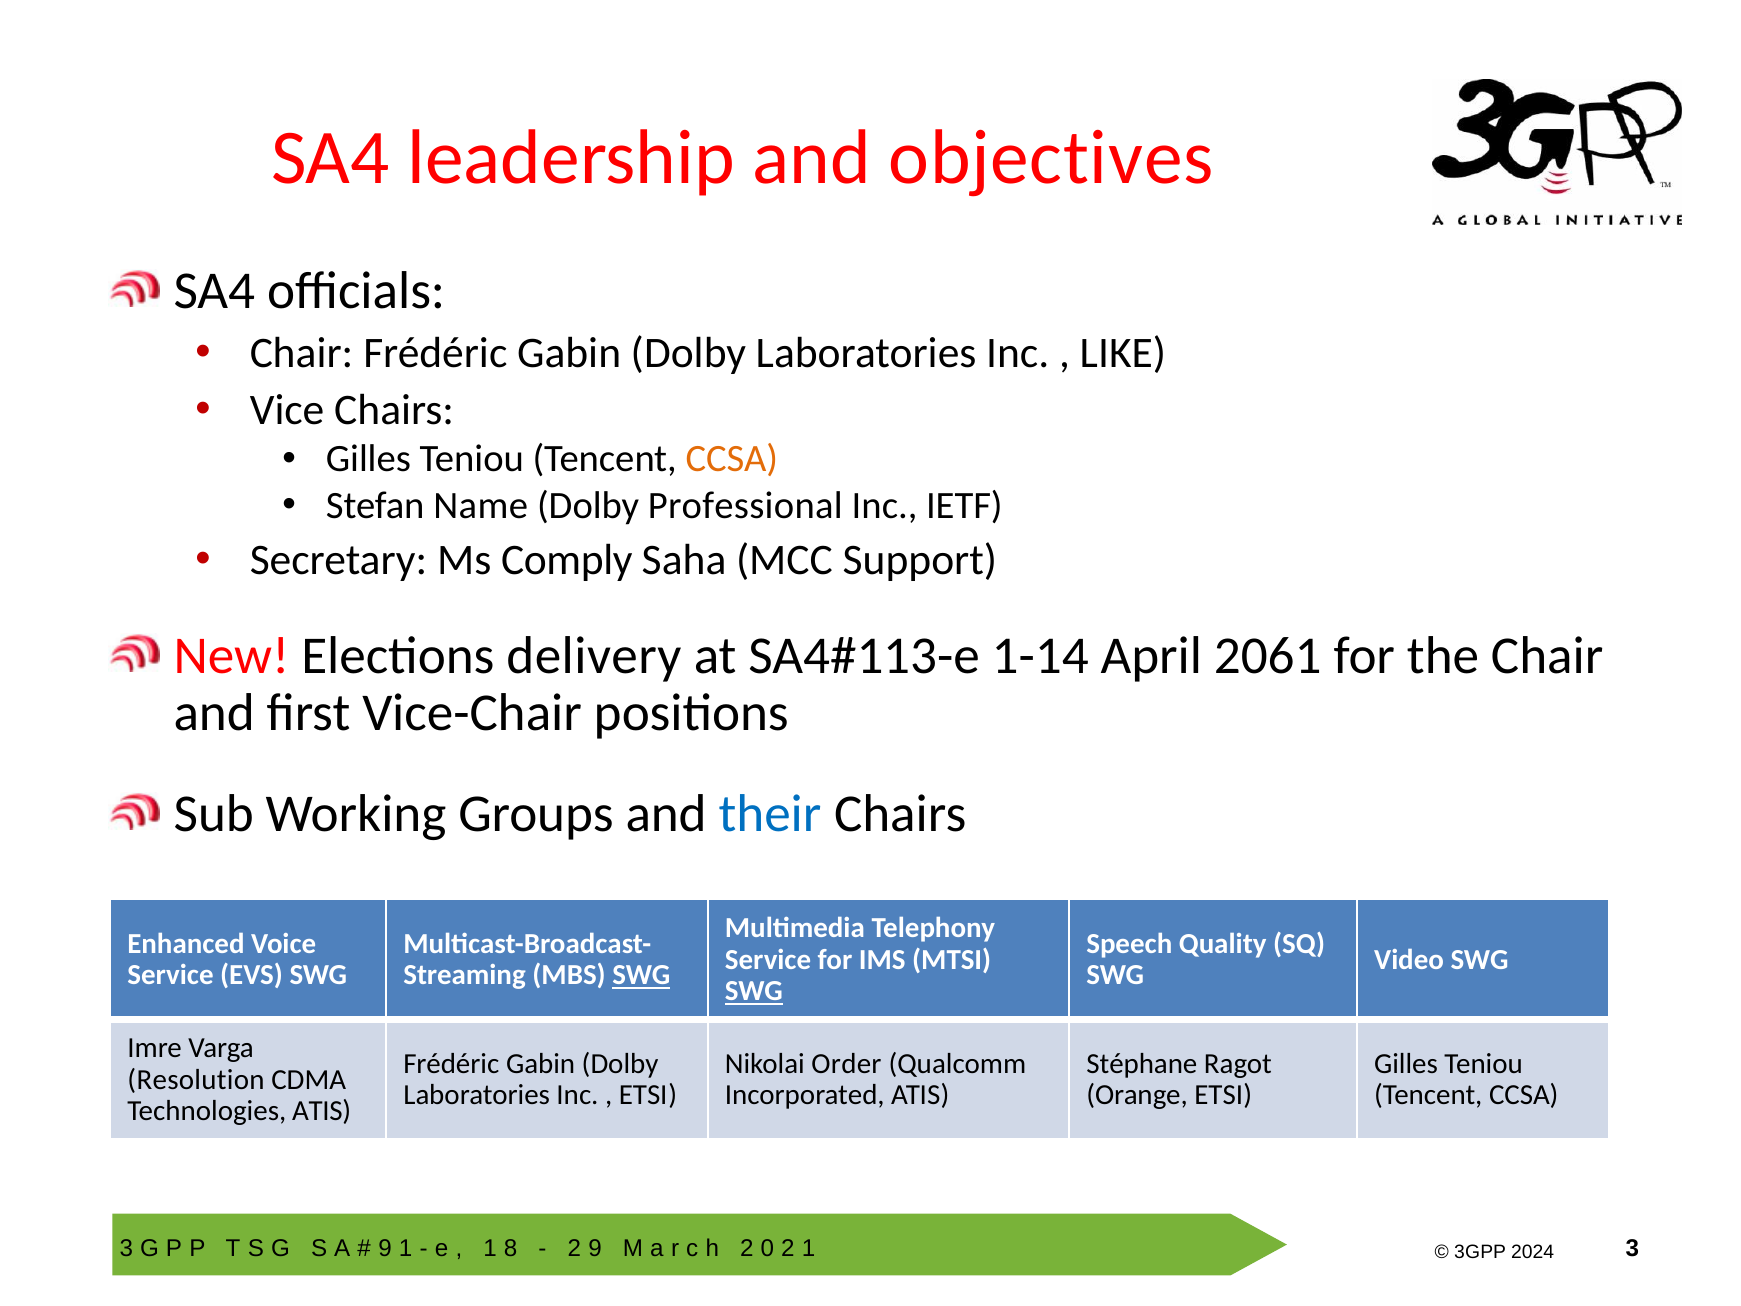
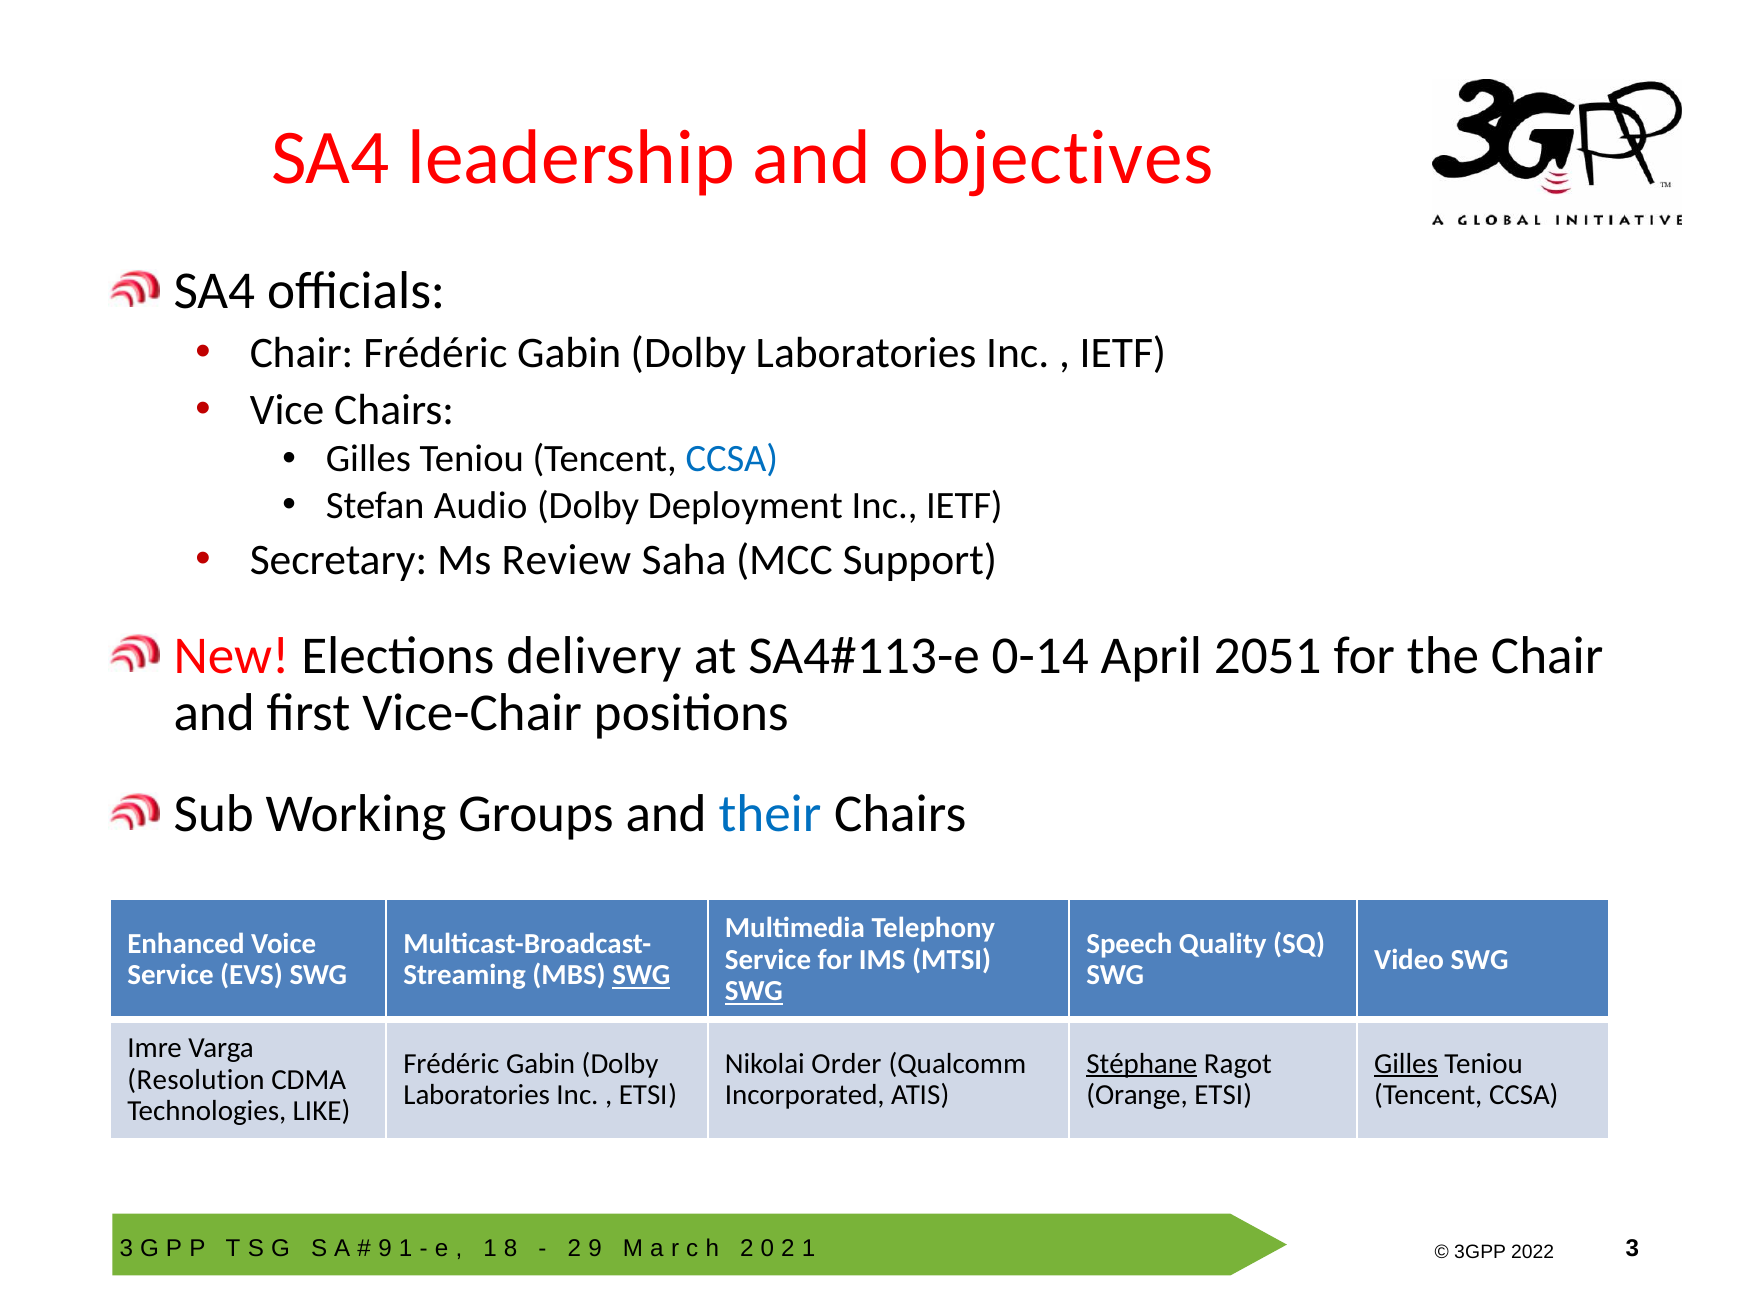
LIKE at (1123, 353): LIKE -> IETF
CCSA at (732, 459) colour: orange -> blue
Name: Name -> Audio
Professional: Professional -> Deployment
Comply: Comply -> Review
1-14: 1-14 -> 0-14
2061: 2061 -> 2051
Stéphane underline: none -> present
Gilles at (1406, 1063) underline: none -> present
Technologies ATIS: ATIS -> LIKE
2024: 2024 -> 2022
